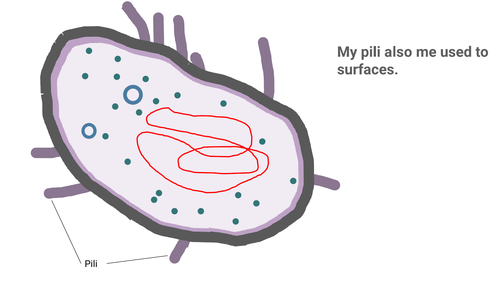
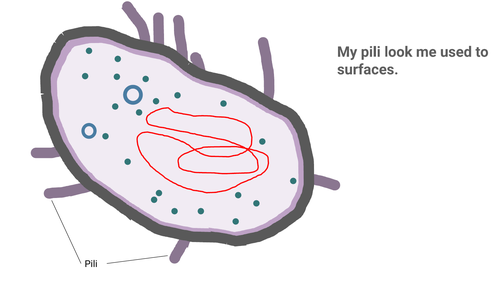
also: also -> look
